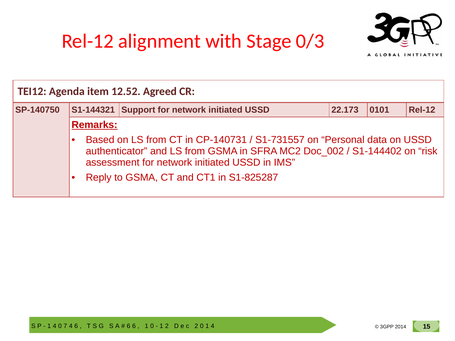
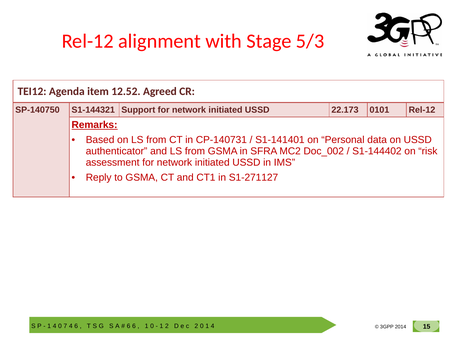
0/3: 0/3 -> 5/3
S1-731557: S1-731557 -> S1-141401
S1-825287: S1-825287 -> S1-271127
